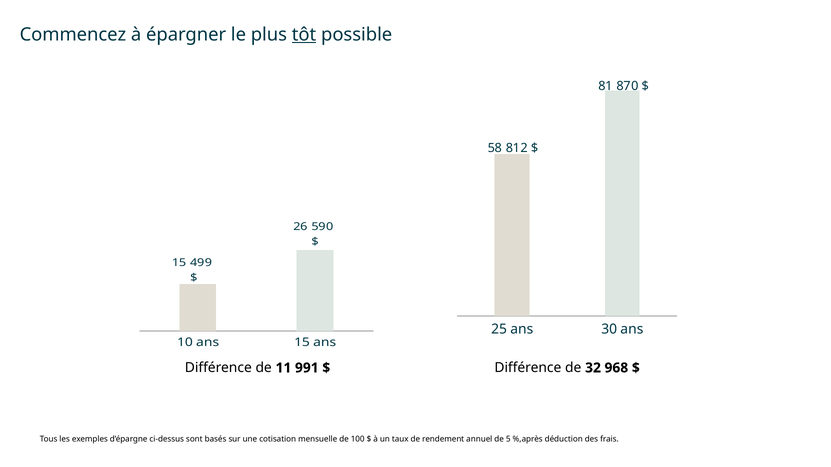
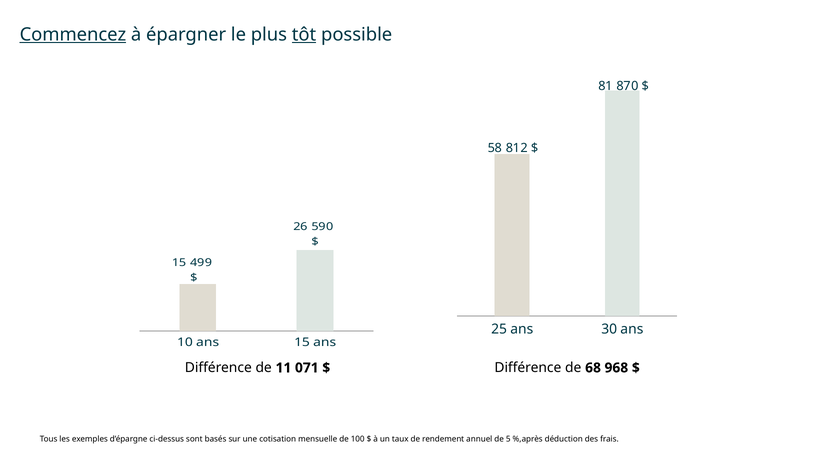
Commencez underline: none -> present
991: 991 -> 071
32: 32 -> 68
